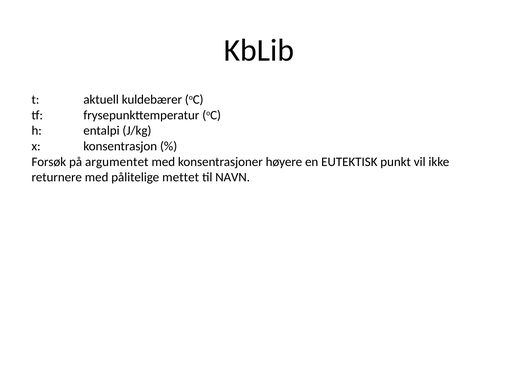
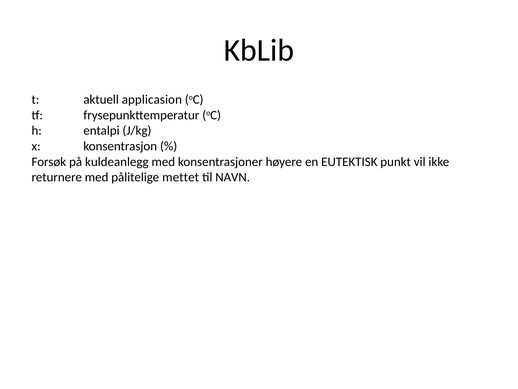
kuldebærer: kuldebærer -> applicasion
argumentet: argumentet -> kuldeanlegg
